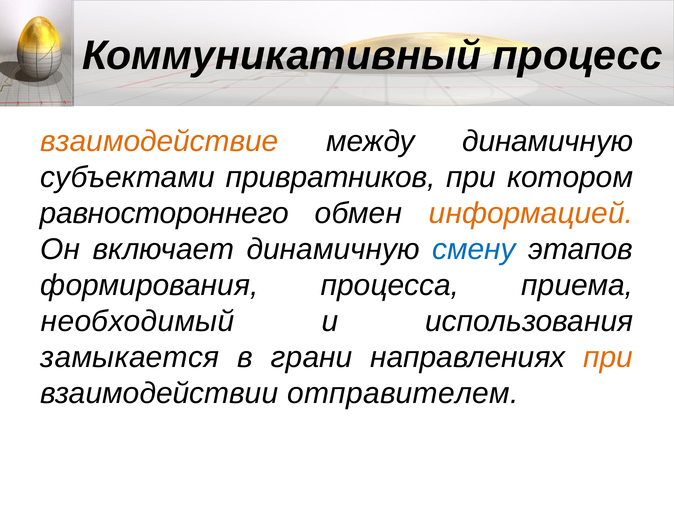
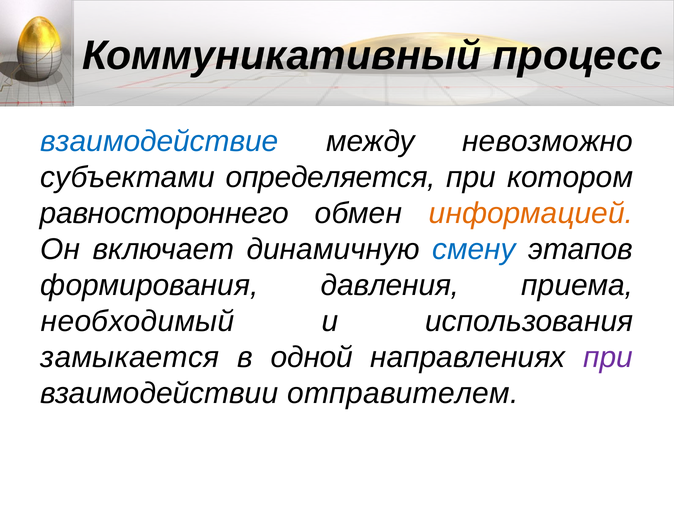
взаимодействие colour: orange -> blue
между динамичную: динамичную -> невозможно
привратников: привратников -> определяется
процесса: процесса -> давления
грани: грани -> одной
при at (608, 357) colour: orange -> purple
